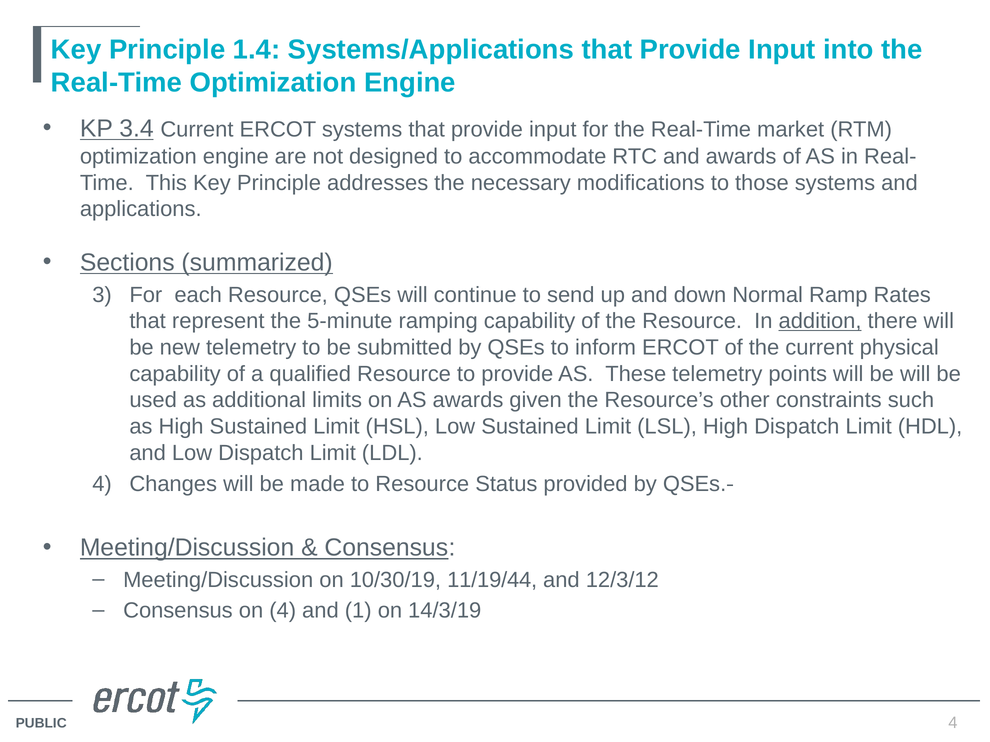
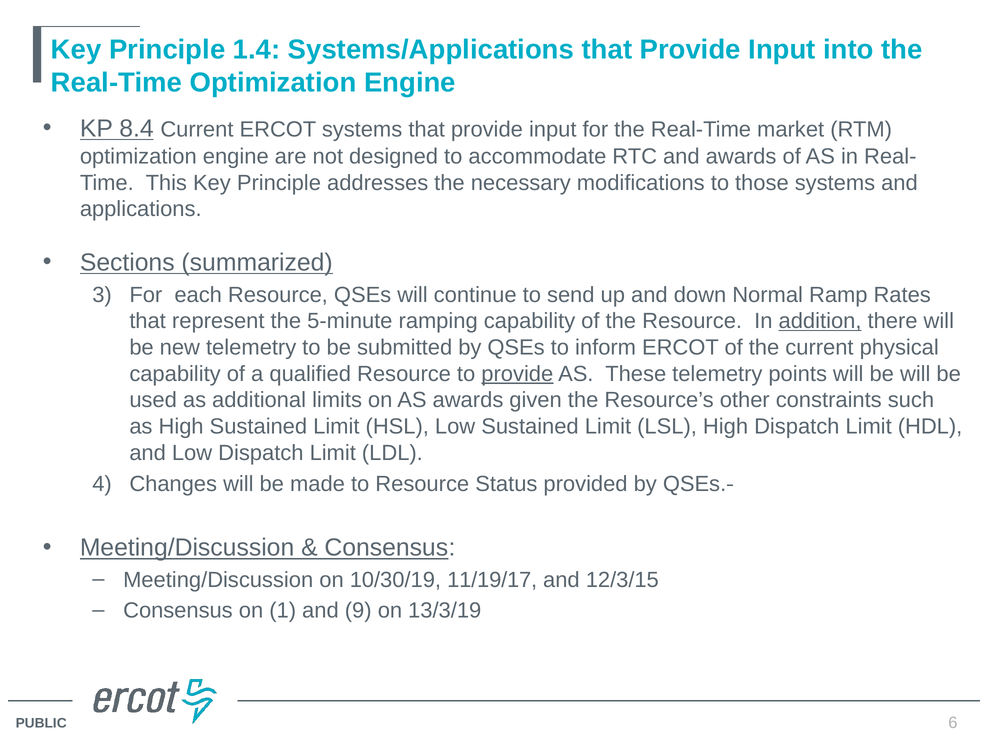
3.4: 3.4 -> 8.4
provide at (517, 374) underline: none -> present
11/19/44: 11/19/44 -> 11/19/17
12/3/12: 12/3/12 -> 12/3/15
on 4: 4 -> 1
1: 1 -> 9
14/3/19: 14/3/19 -> 13/3/19
4 at (953, 723): 4 -> 6
